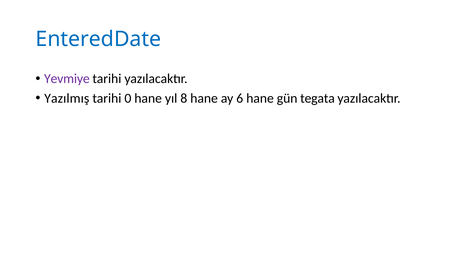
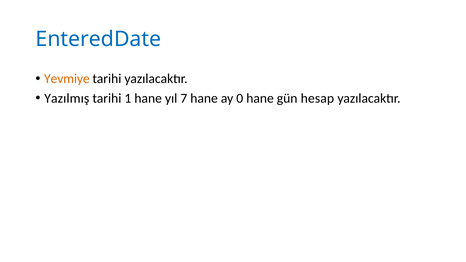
Yevmiye colour: purple -> orange
0: 0 -> 1
8: 8 -> 7
6: 6 -> 0
tegata: tegata -> hesap
